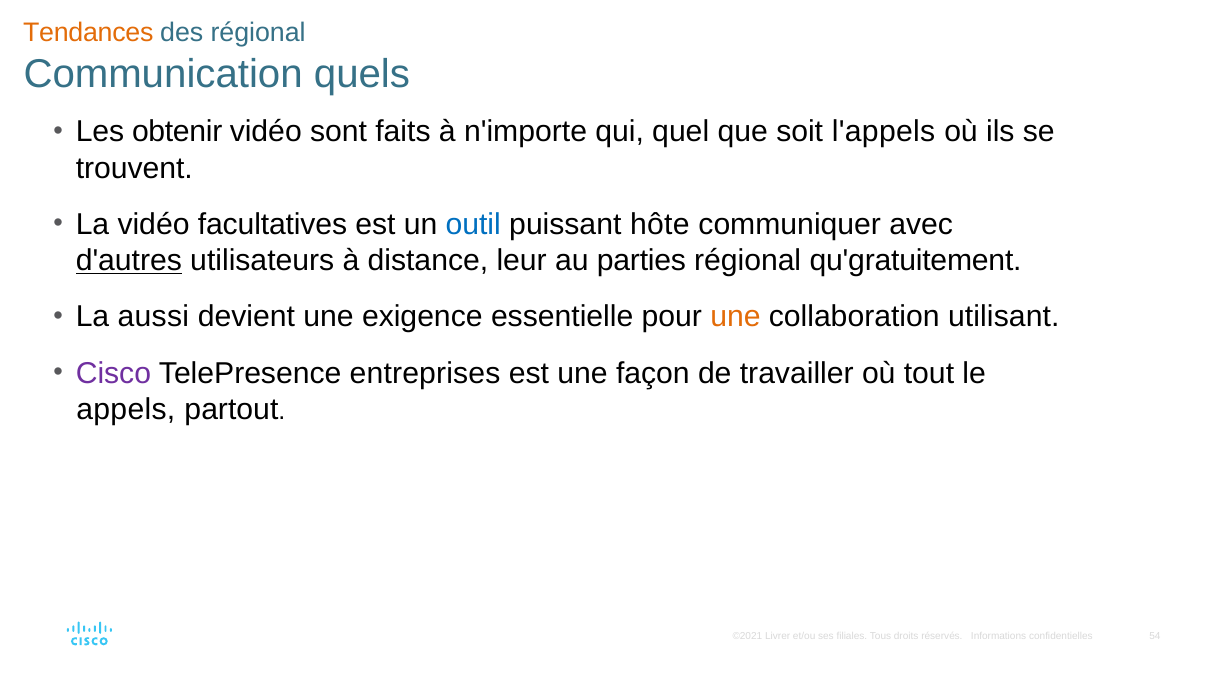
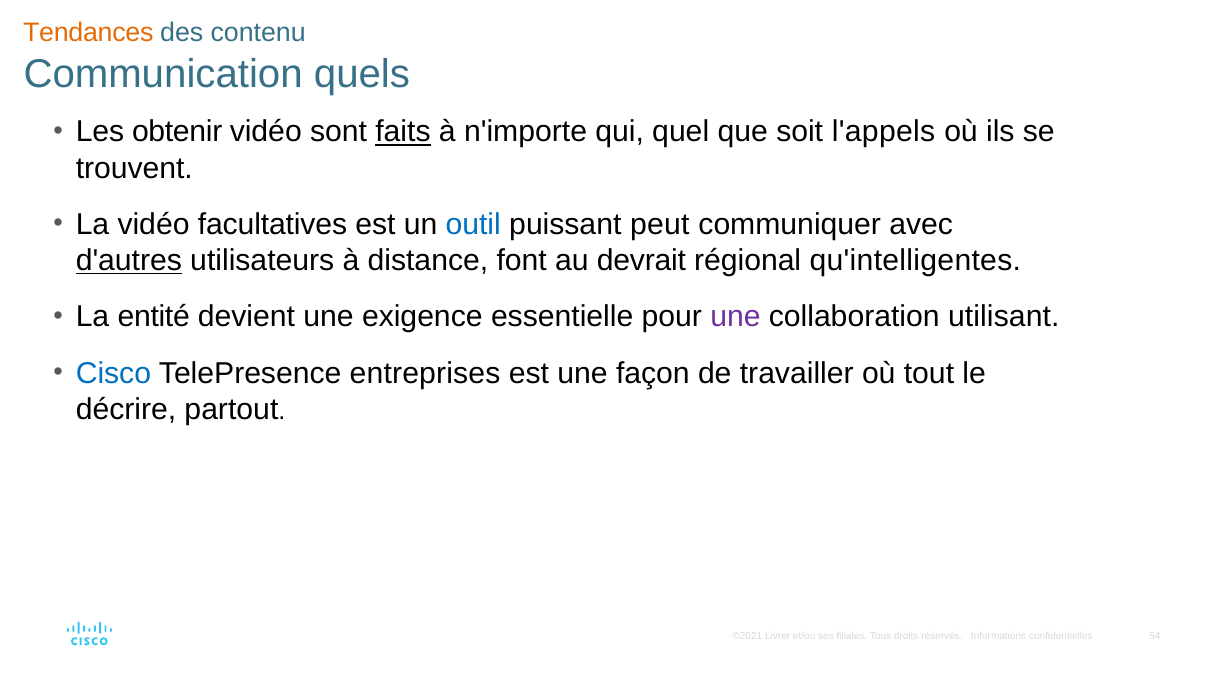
des régional: régional -> contenu
faits underline: none -> present
hôte: hôte -> peut
leur: leur -> font
parties: parties -> devrait
qu'gratuitement: qu'gratuitement -> qu'intelligentes
aussi: aussi -> entité
une at (735, 317) colour: orange -> purple
Cisco colour: purple -> blue
appels: appels -> décrire
